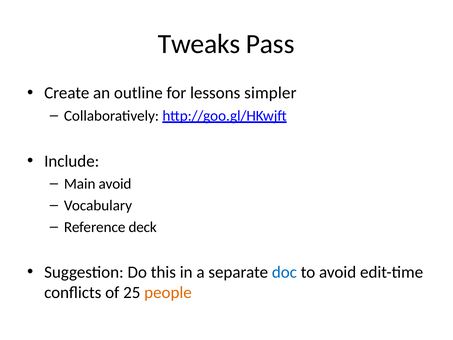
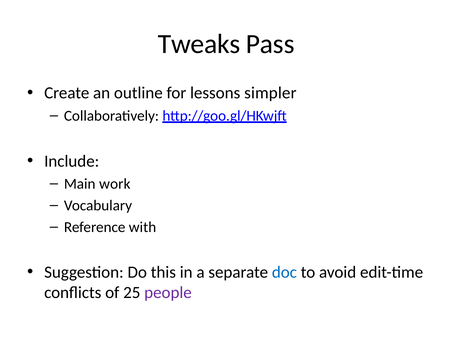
Main avoid: avoid -> work
deck: deck -> with
people colour: orange -> purple
